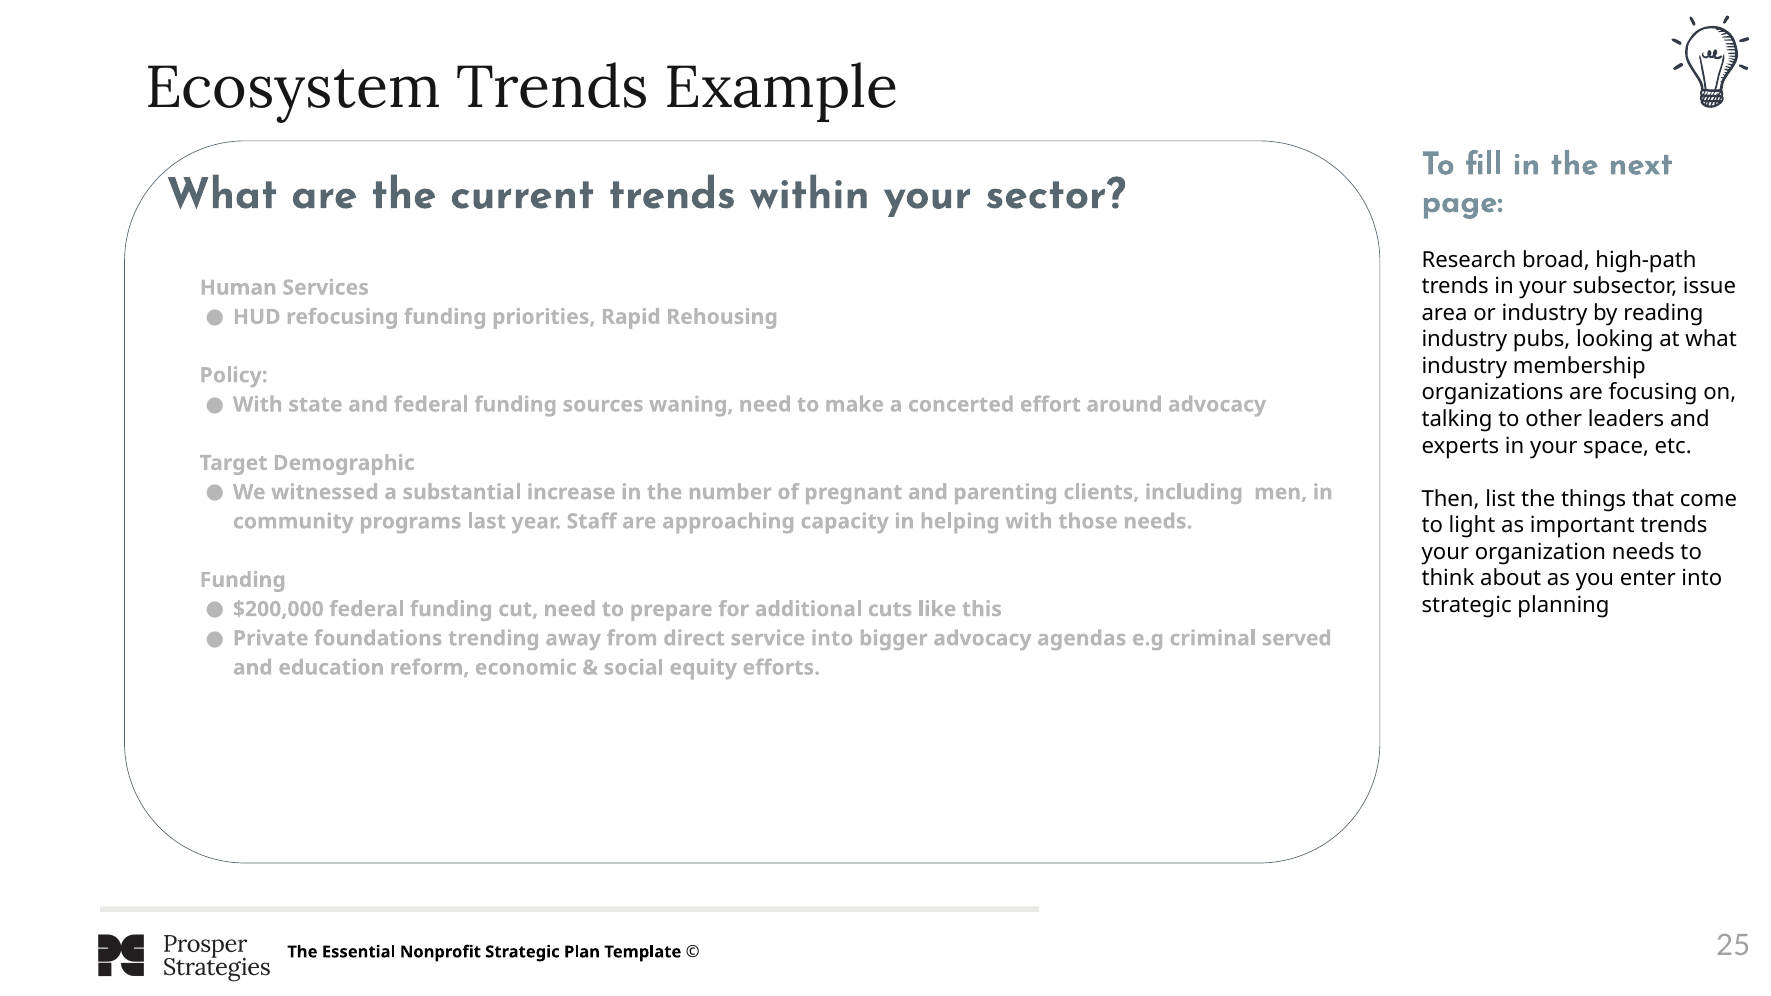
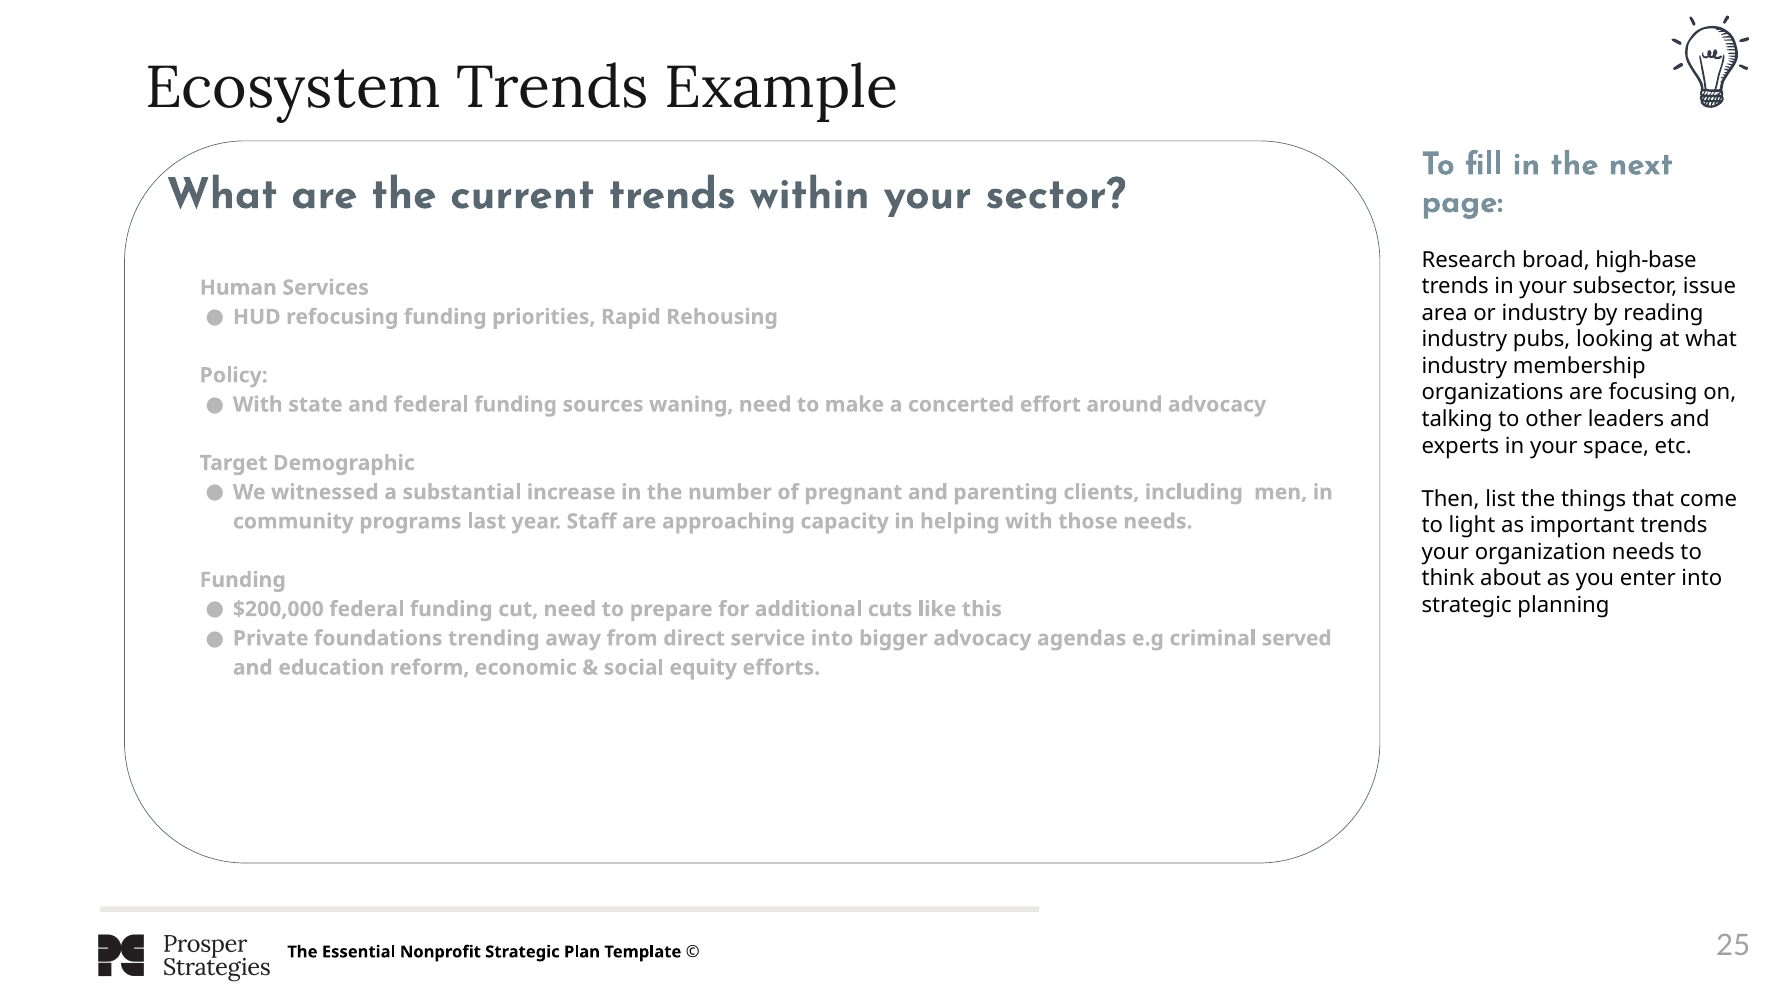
high-path: high-path -> high-base
